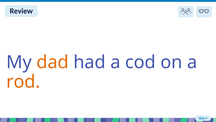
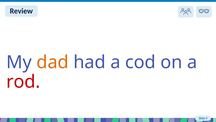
rod colour: orange -> red
